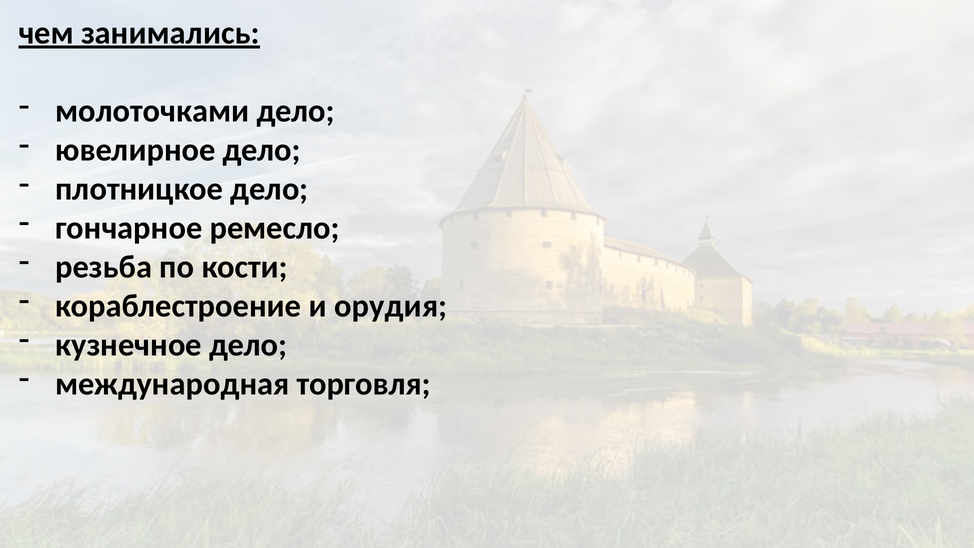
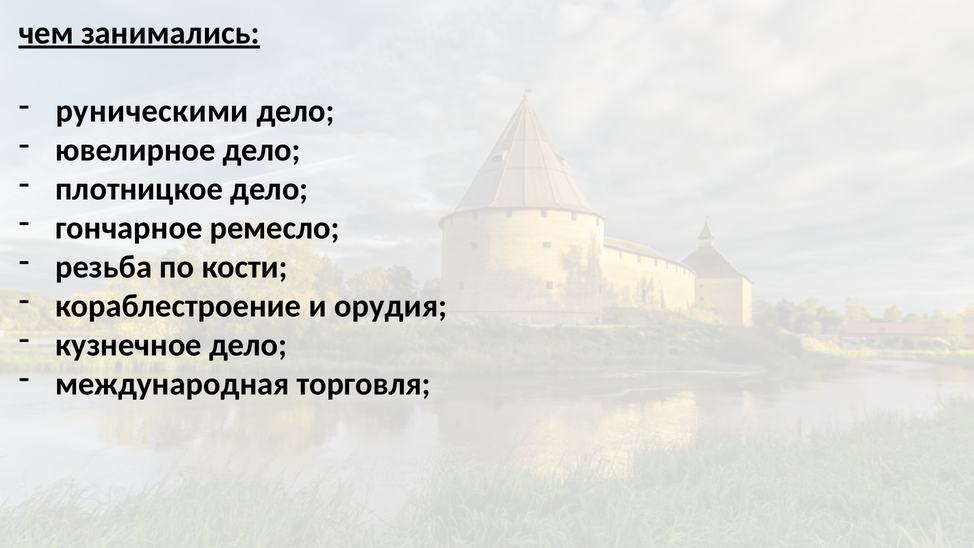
молоточками: молоточками -> руническими
